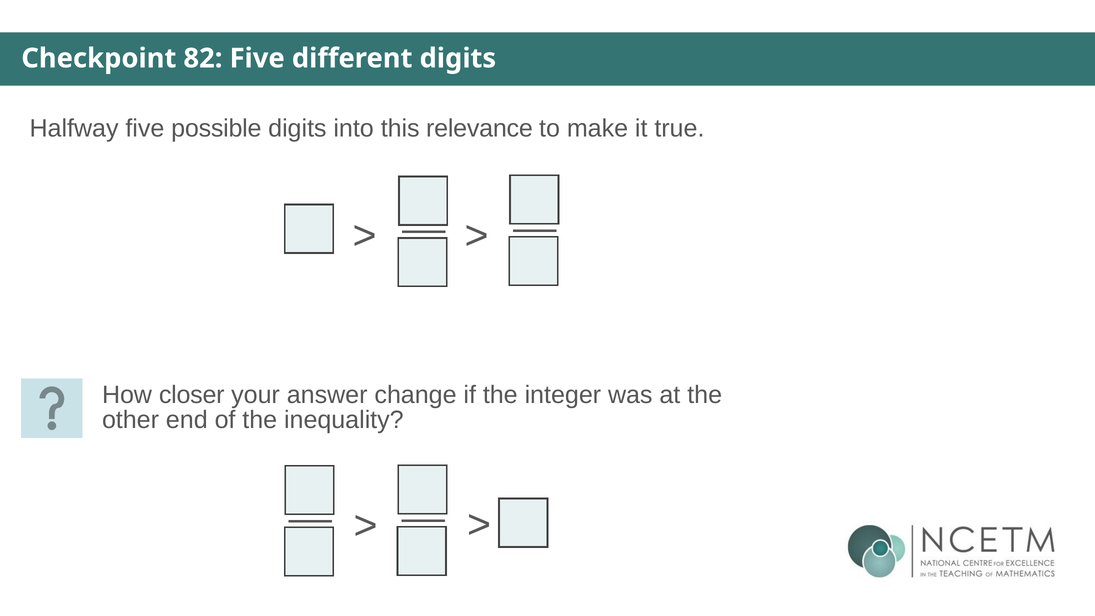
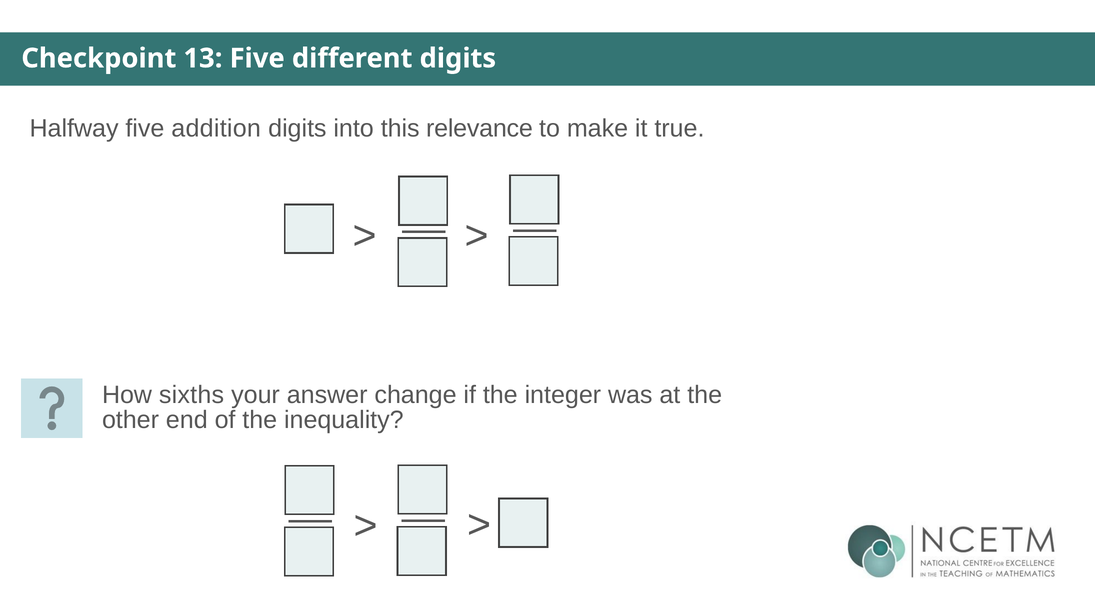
82: 82 -> 13
possible: possible -> addition
closer: closer -> sixths
